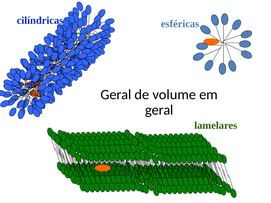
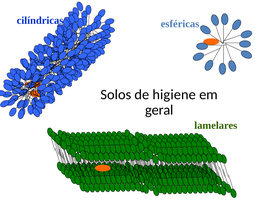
Geral at (116, 95): Geral -> Solos
volume: volume -> higiene
